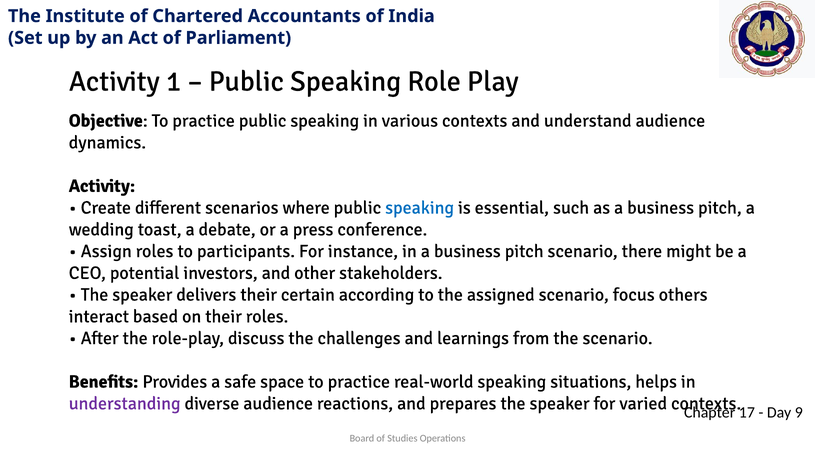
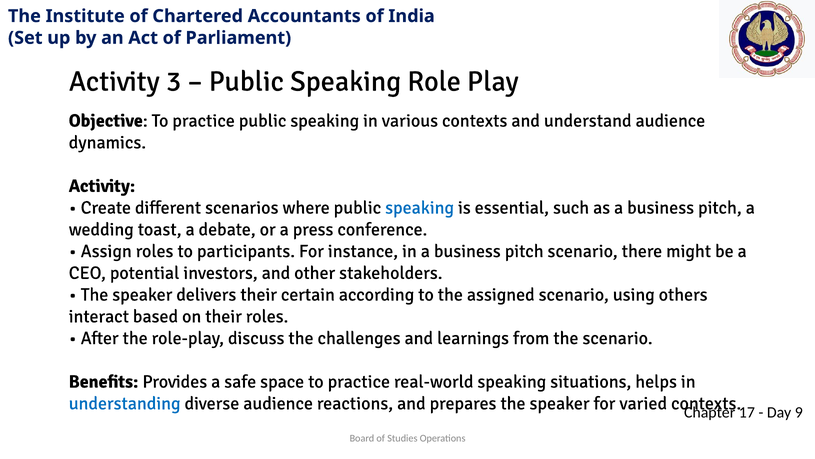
1: 1 -> 3
focus: focus -> using
understanding colour: purple -> blue
